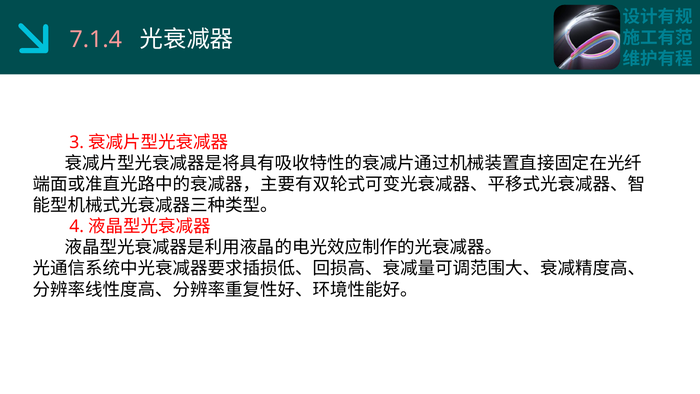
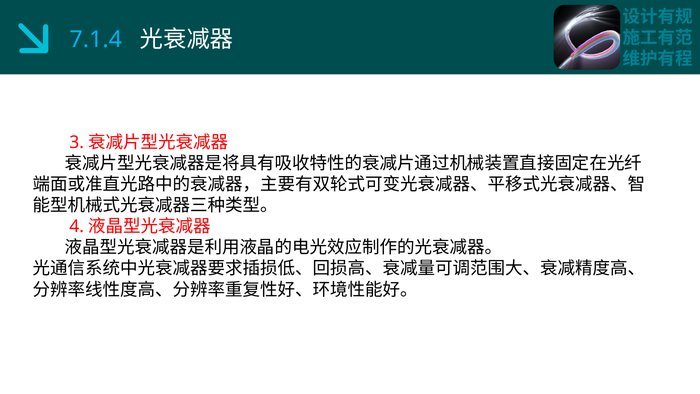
7.1.4 colour: pink -> light blue
